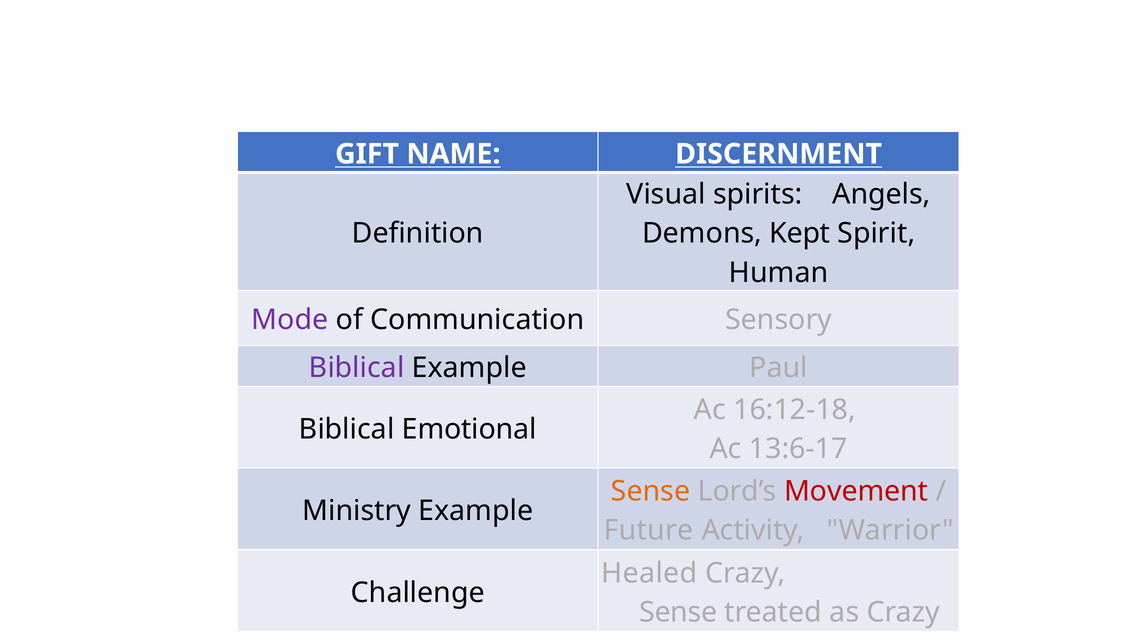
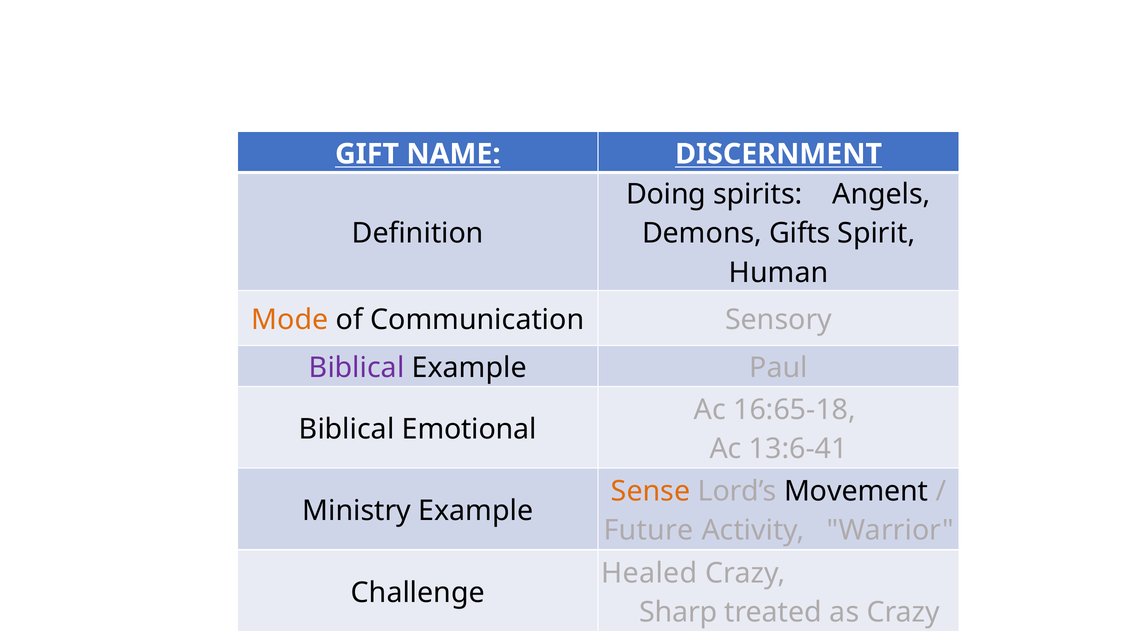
Visual: Visual -> Doing
Kept: Kept -> Gifts
Mode colour: purple -> orange
16:12-18: 16:12-18 -> 16:65-18
13:6-17: 13:6-17 -> 13:6-41
Movement colour: red -> black
Sense at (678, 612): Sense -> Sharp
